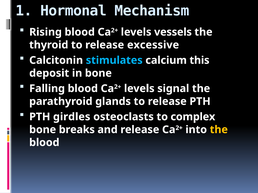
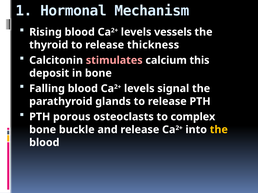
excessive: excessive -> thickness
stimulates colour: light blue -> pink
girdles: girdles -> porous
breaks: breaks -> buckle
